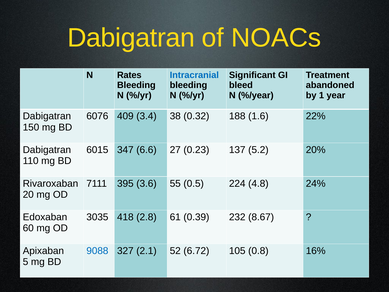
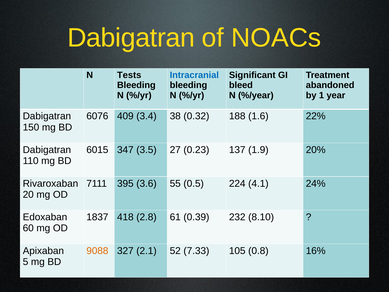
Rates: Rates -> Tests
6.6: 6.6 -> 3.5
5.2: 5.2 -> 1.9
4.8: 4.8 -> 4.1
3035: 3035 -> 1837
8.67: 8.67 -> 8.10
9088 colour: blue -> orange
6.72: 6.72 -> 7.33
